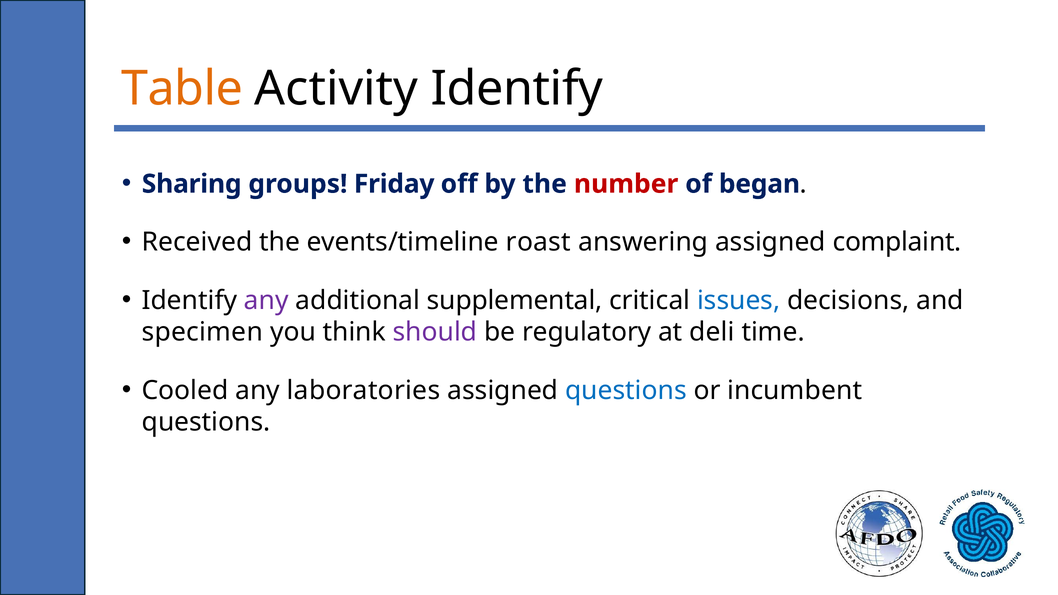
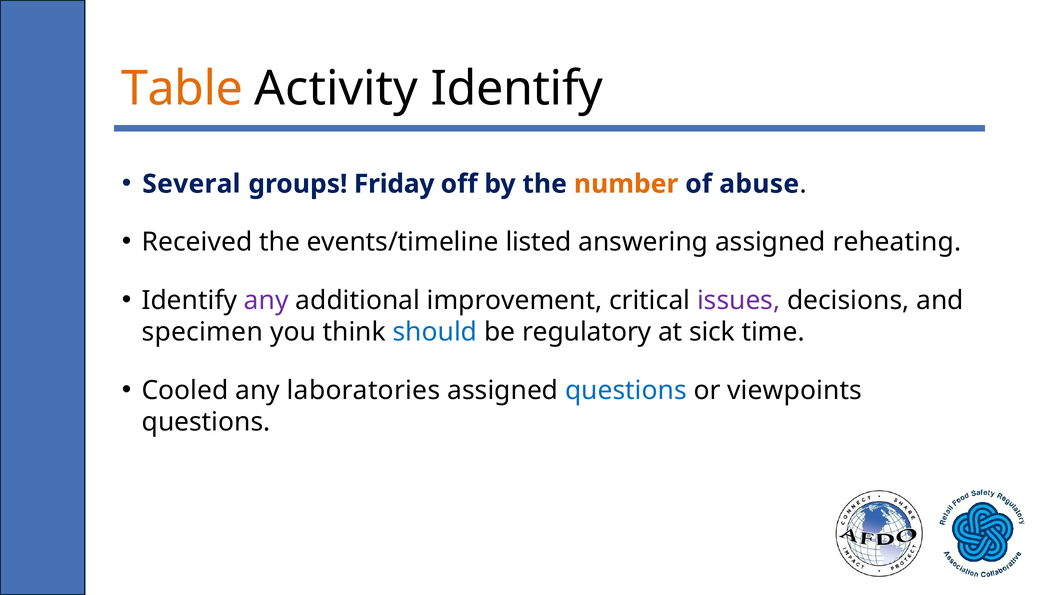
Sharing: Sharing -> Several
number colour: red -> orange
began: began -> abuse
roast: roast -> listed
complaint: complaint -> reheating
supplemental: supplemental -> improvement
issues colour: blue -> purple
should colour: purple -> blue
deli: deli -> sick
incumbent: incumbent -> viewpoints
